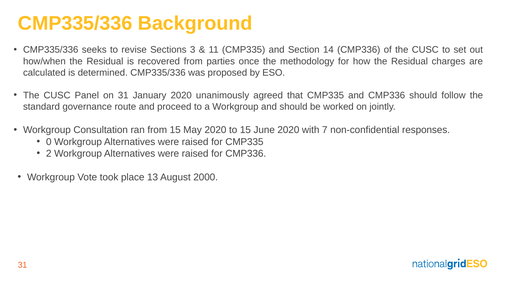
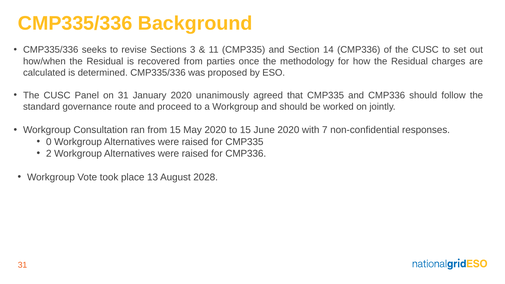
2000: 2000 -> 2028
